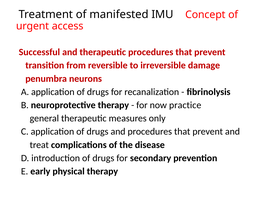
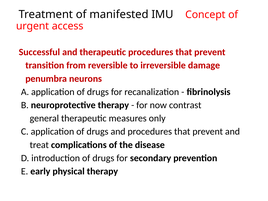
practice: practice -> contrast
